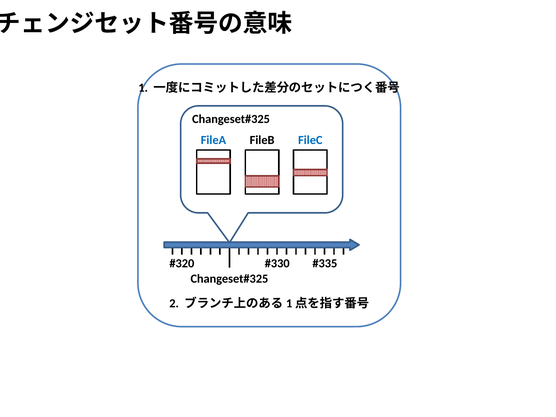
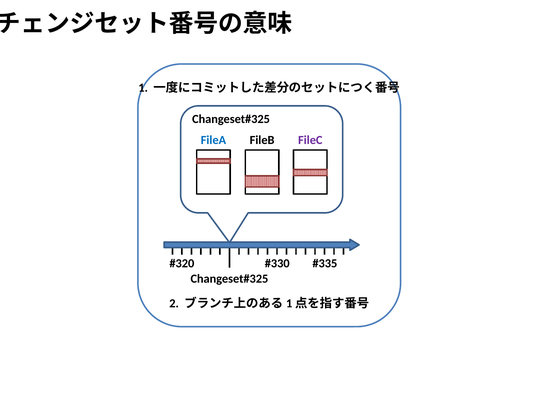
FileC colour: blue -> purple
